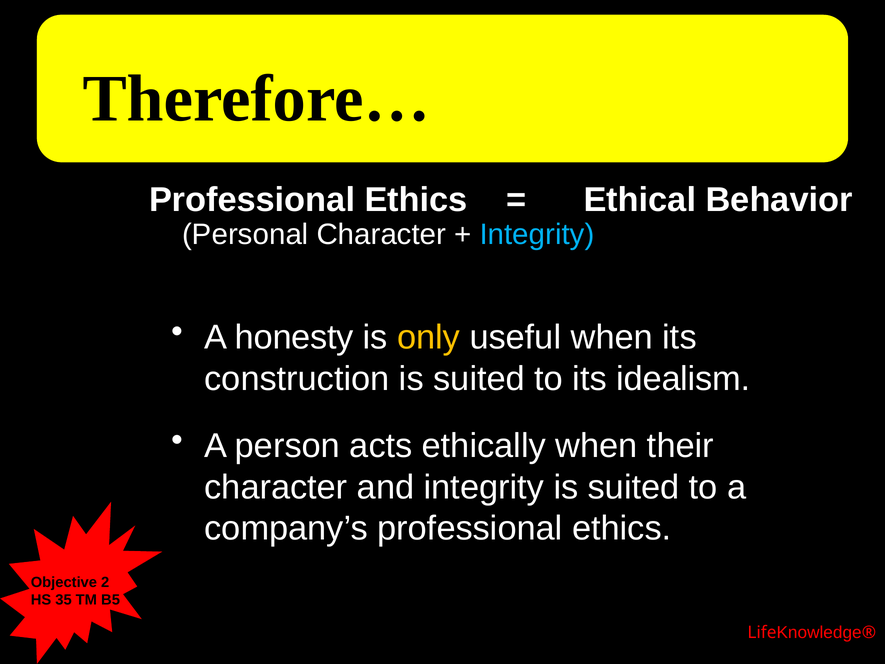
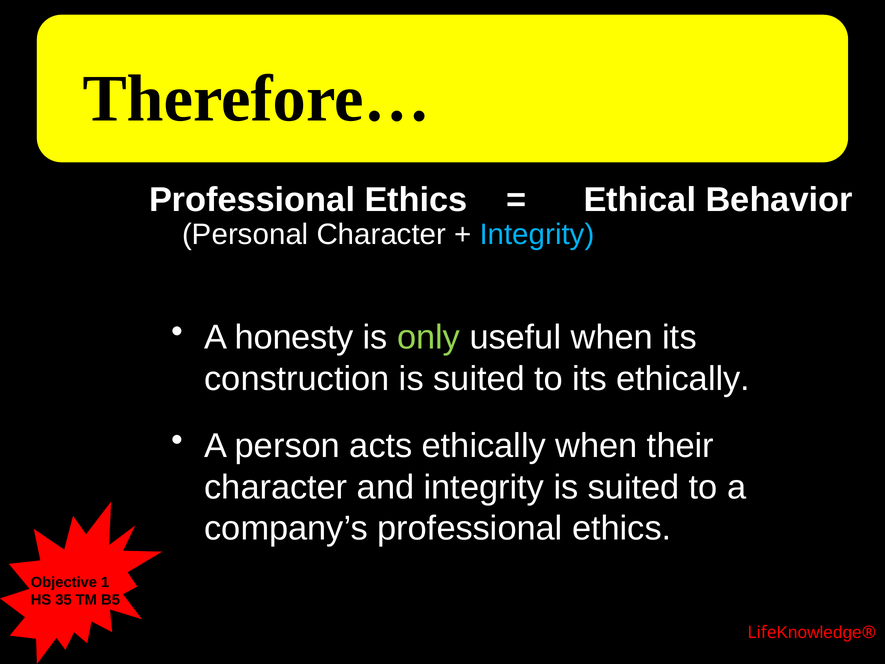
only colour: yellow -> light green
its idealism: idealism -> ethically
2: 2 -> 1
